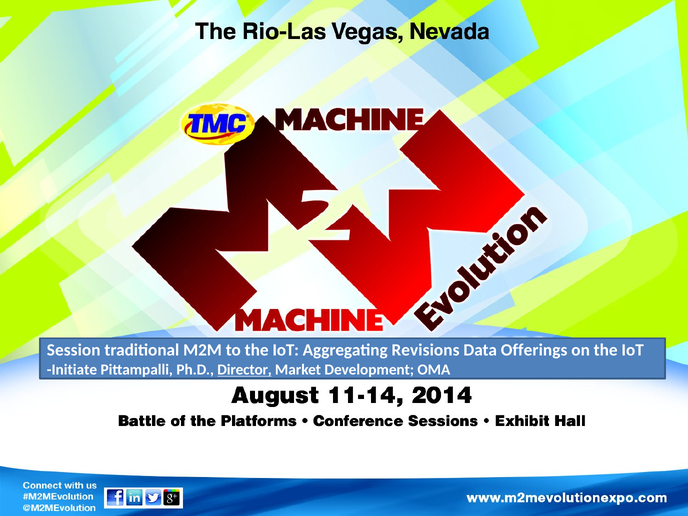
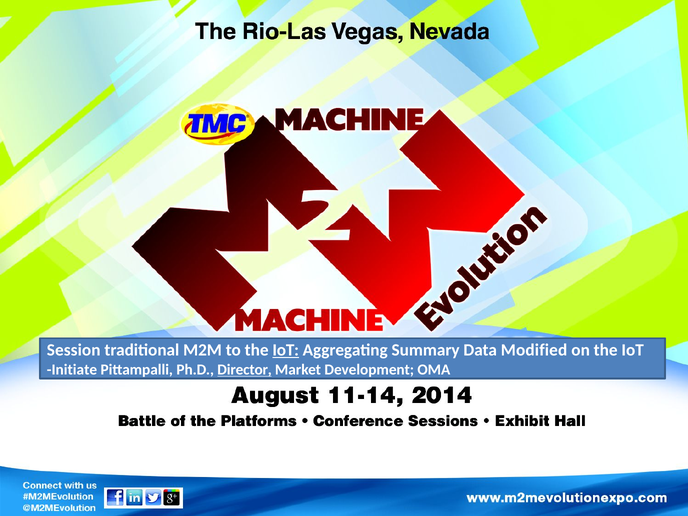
IoT at (286, 350) underline: none -> present
Revisions: Revisions -> Summary
Offerings: Offerings -> Modified
